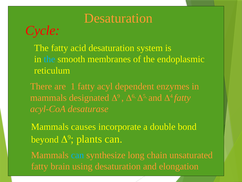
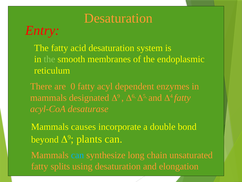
Cycle: Cycle -> Entry
the at (49, 59) colour: light blue -> light green
1: 1 -> 0
brain: brain -> splits
